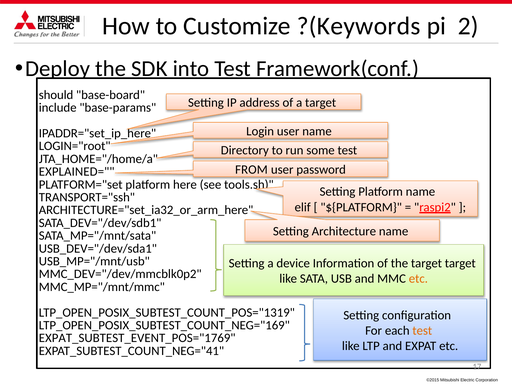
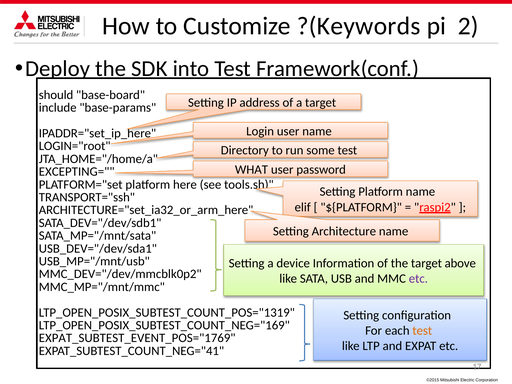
FROM: FROM -> WHAT
EXPLAINED=: EXPLAINED= -> EXCEPTING=
target target: target -> above
etc at (418, 279) colour: orange -> purple
